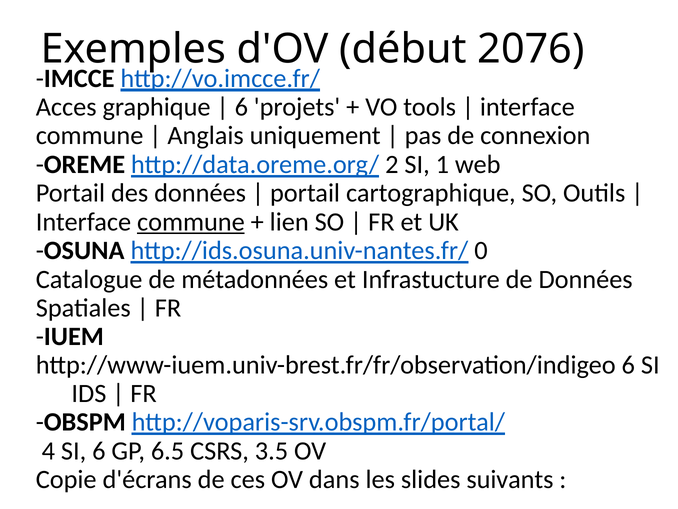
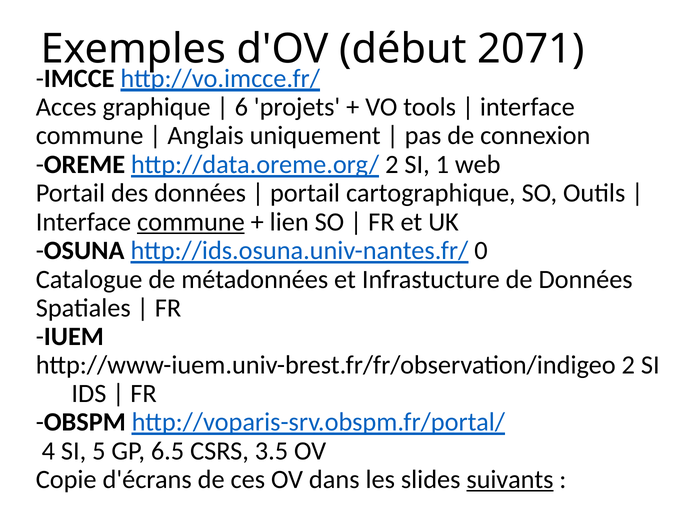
2076: 2076 -> 2071
http://www-iuem.univ-brest.fr/fr/observation/indigeo 6: 6 -> 2
SI 6: 6 -> 5
suivants underline: none -> present
